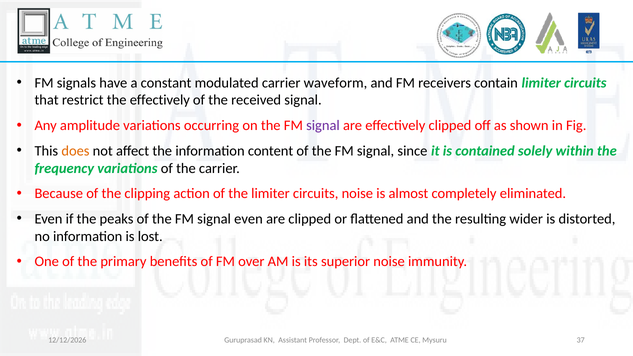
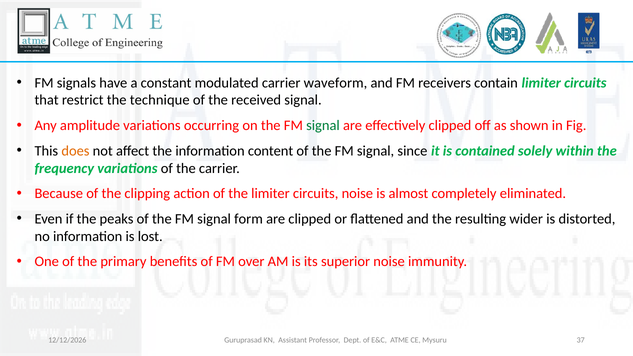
the effectively: effectively -> technique
signal at (323, 126) colour: purple -> green
signal even: even -> form
